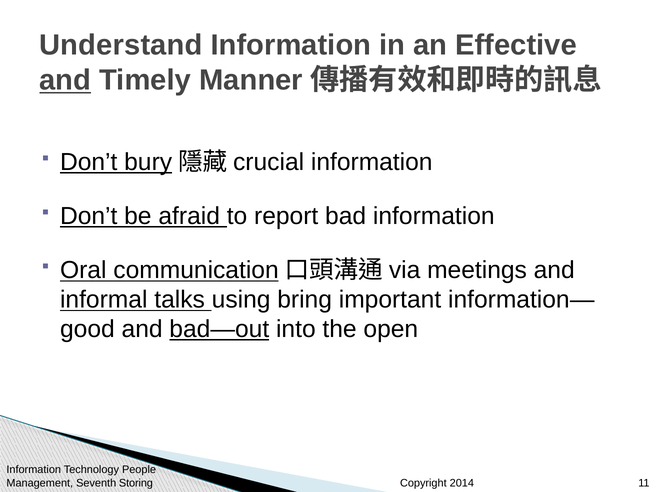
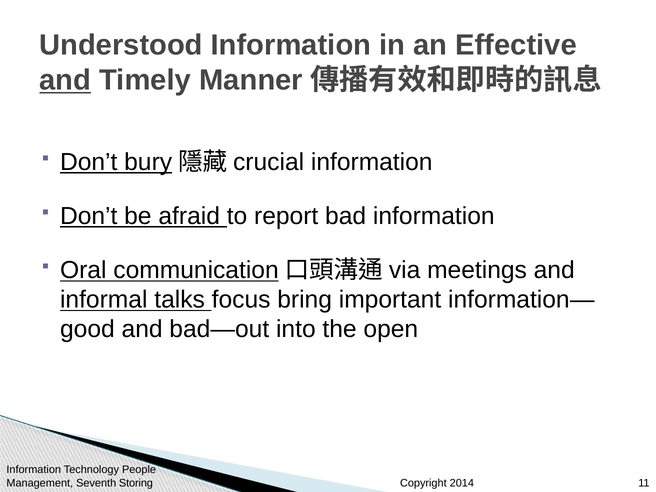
Understand: Understand -> Understood
using: using -> focus
bad—out underline: present -> none
